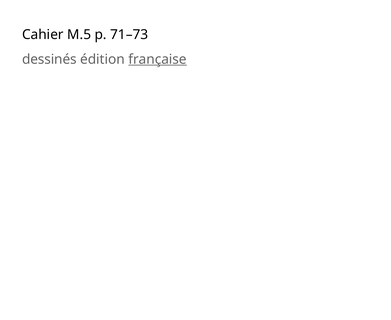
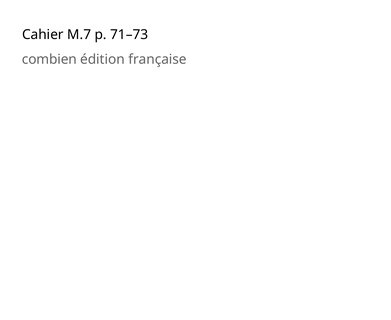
M.5: M.5 -> M.7
dessinés: dessinés -> combien
française underline: present -> none
